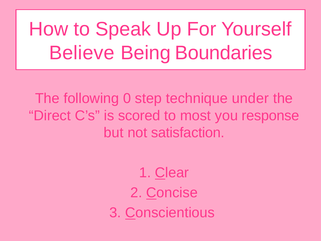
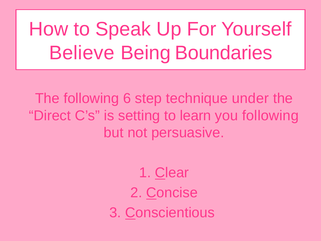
0: 0 -> 6
scored: scored -> setting
most: most -> learn
you response: response -> following
satisfaction: satisfaction -> persuasive
